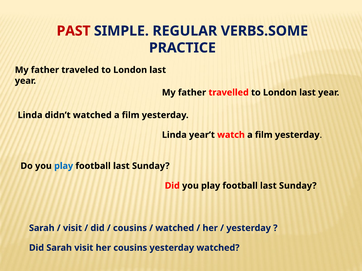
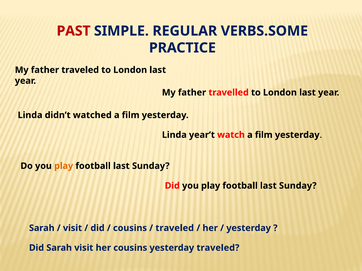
play at (64, 166) colour: blue -> orange
watched at (175, 228): watched -> traveled
yesterday watched: watched -> traveled
